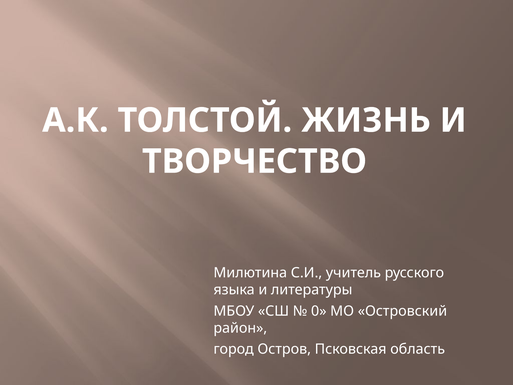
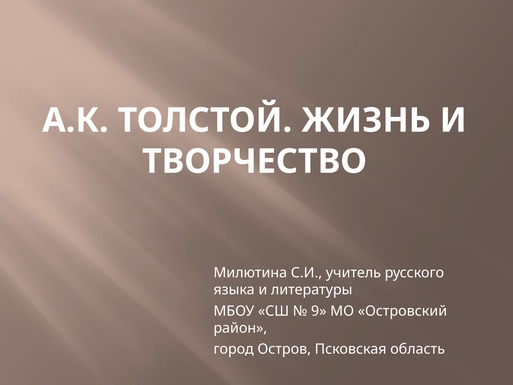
0: 0 -> 9
